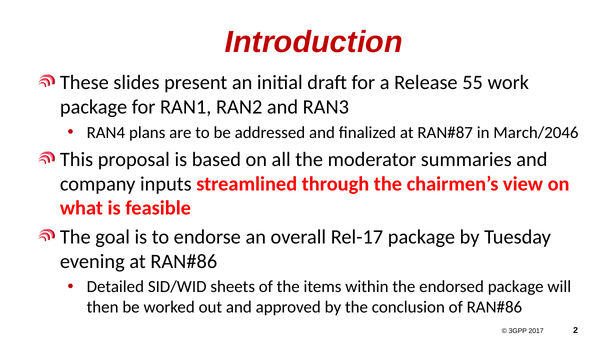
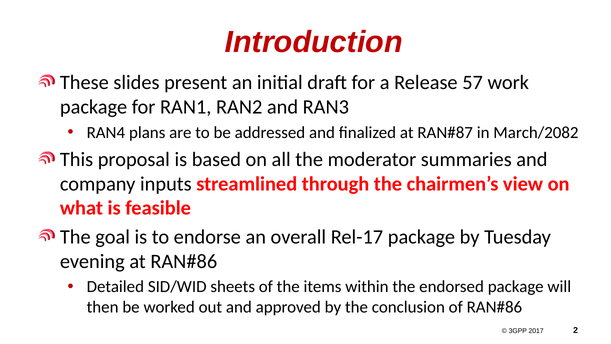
55: 55 -> 57
March/2046: March/2046 -> March/2082
